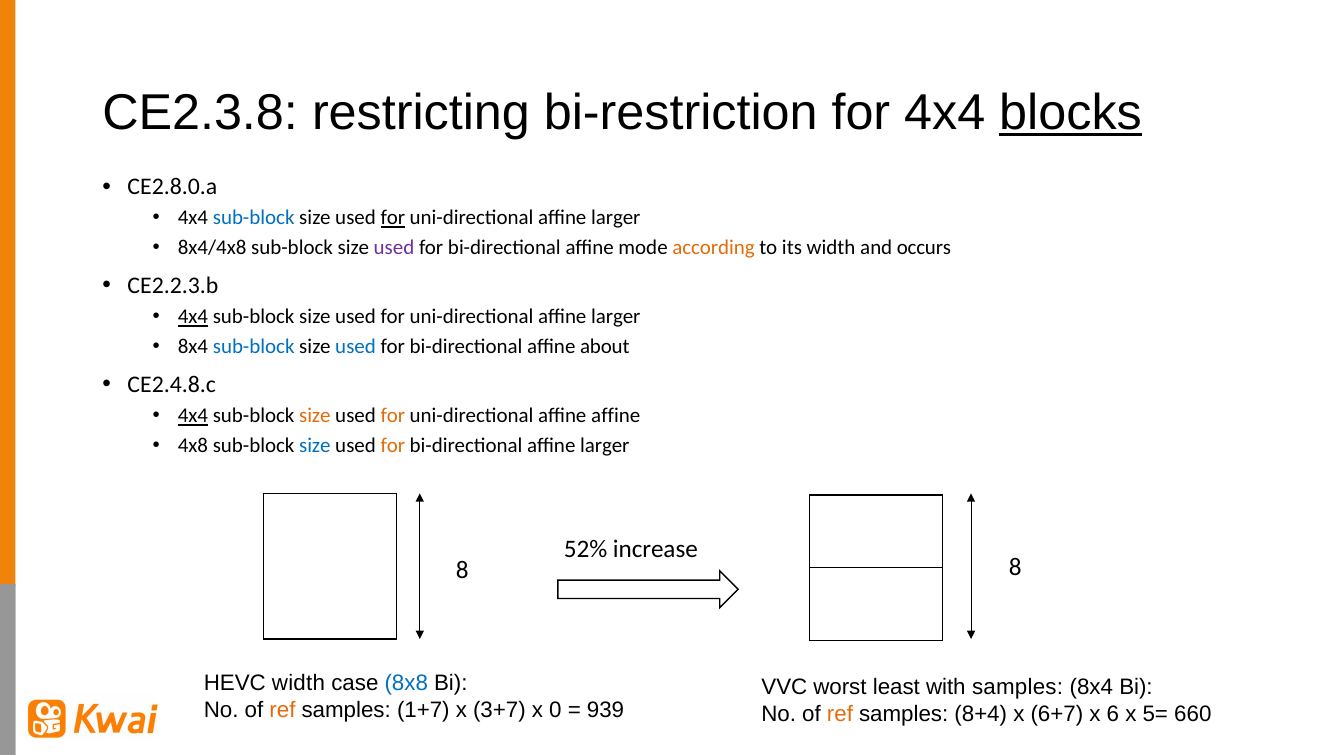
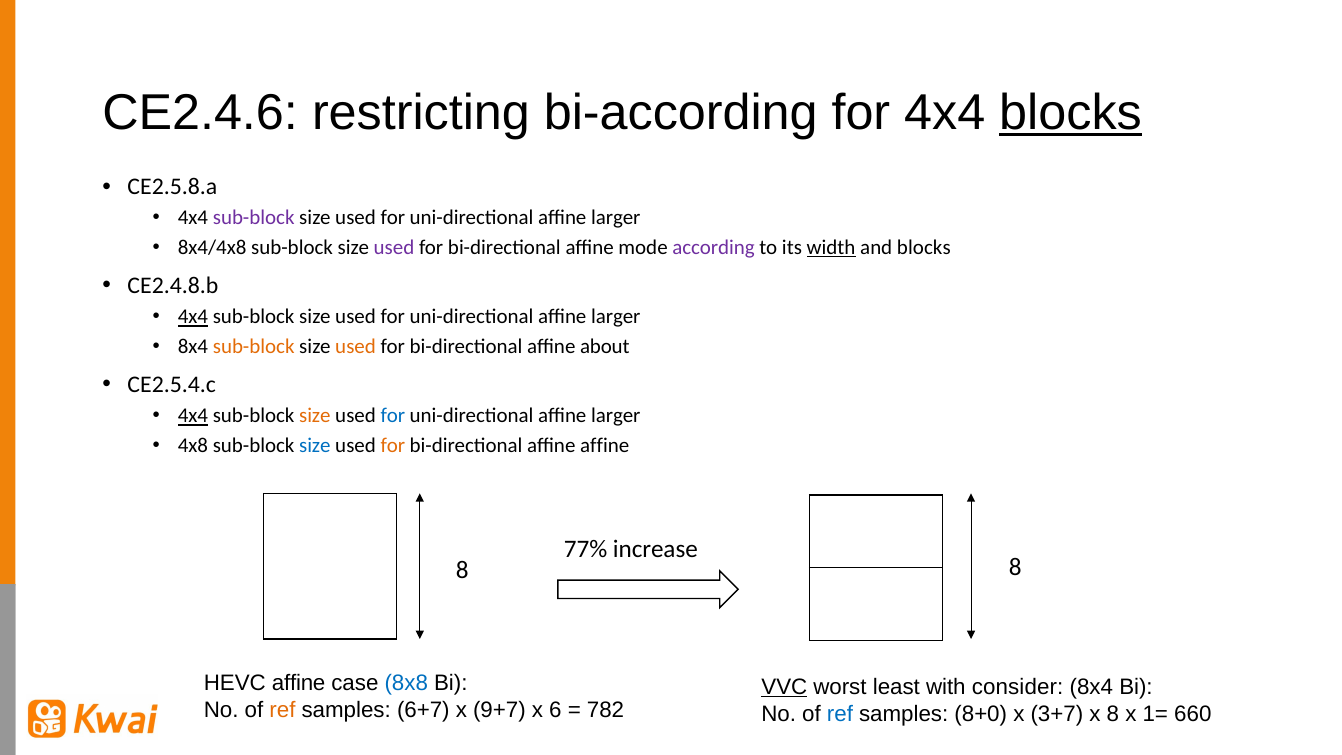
CE2.3.8: CE2.3.8 -> CE2.4.6
bi-restriction: bi-restriction -> bi-according
CE2.8.0.a: CE2.8.0.a -> CE2.5.8.a
sub-block at (254, 218) colour: blue -> purple
for at (393, 218) underline: present -> none
according colour: orange -> purple
width at (831, 248) underline: none -> present
and occurs: occurs -> blocks
CE2.2.3.b: CE2.2.3.b -> CE2.4.8.b
sub-block at (254, 347) colour: blue -> orange
used at (356, 347) colour: blue -> orange
CE2.4.8.c: CE2.4.8.c -> CE2.5.4.c
for at (393, 416) colour: orange -> blue
affine at (616, 416): affine -> larger
bi-directional affine larger: larger -> affine
52%: 52% -> 77%
HEVC width: width -> affine
VVC underline: none -> present
with samples: samples -> consider
1+7: 1+7 -> 6+7
3+7: 3+7 -> 9+7
0: 0 -> 6
939: 939 -> 782
ref at (840, 714) colour: orange -> blue
8+4: 8+4 -> 8+0
6+7: 6+7 -> 3+7
x 6: 6 -> 8
5=: 5= -> 1=
